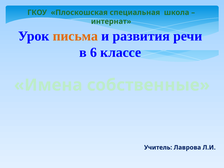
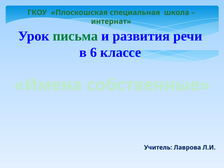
письма colour: orange -> green
